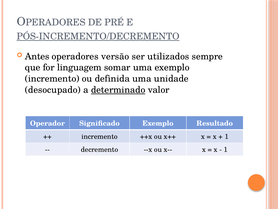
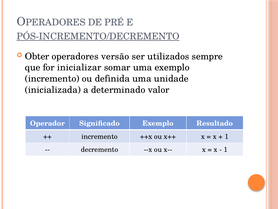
Antes: Antes -> Obter
linguagem: linguagem -> inicializar
desocupado: desocupado -> inicializada
determinado underline: present -> none
